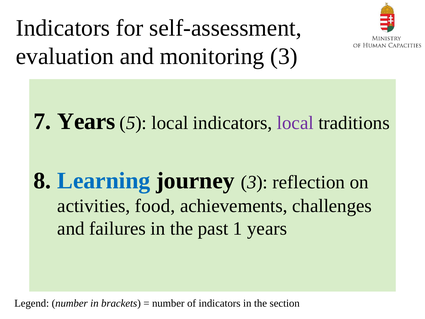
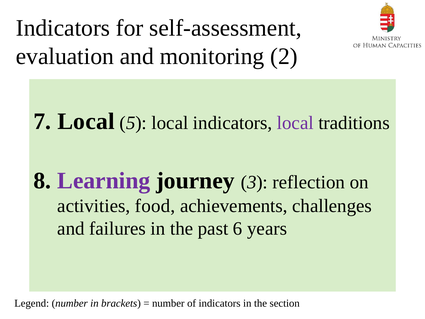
monitoring 3: 3 -> 2
Years at (86, 121): Years -> Local
Learning colour: blue -> purple
1: 1 -> 6
